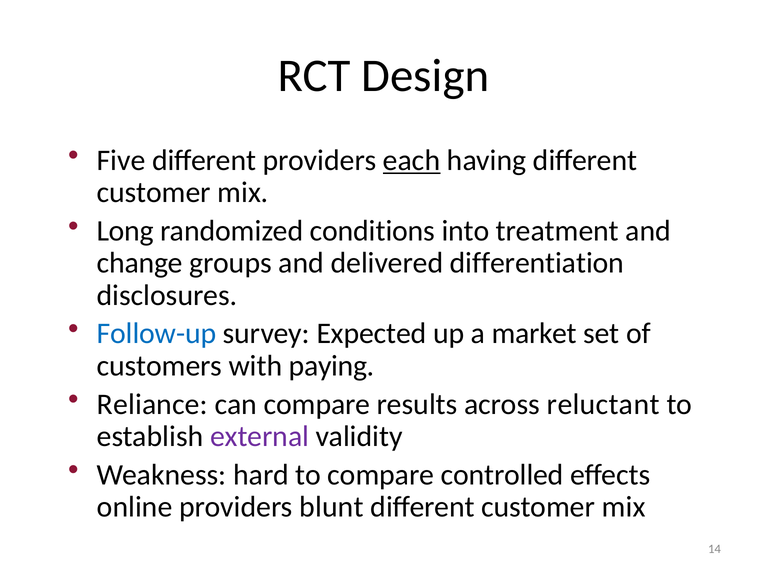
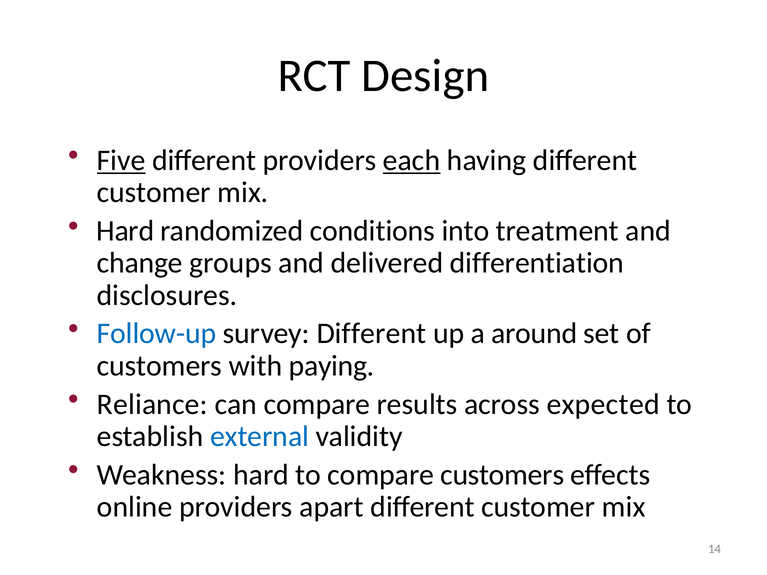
Five underline: none -> present
Long at (125, 231): Long -> Hard
survey Expected: Expected -> Different
market: market -> around
reluctant: reluctant -> expected
external colour: purple -> blue
compare controlled: controlled -> customers
blunt: blunt -> apart
